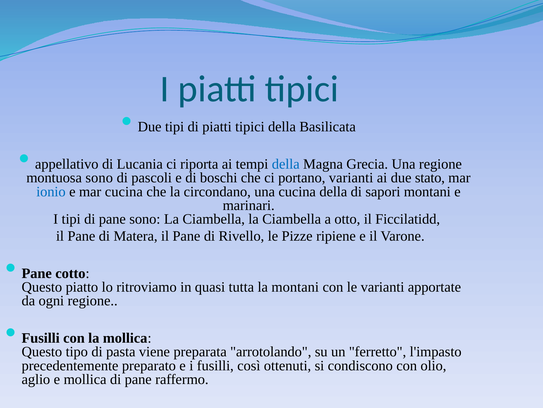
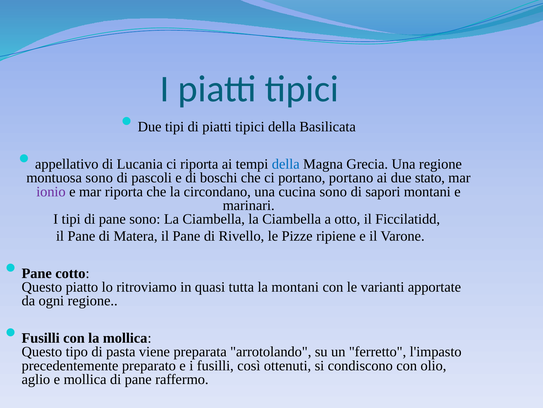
portano varianti: varianti -> portano
ionio colour: blue -> purple
mar cucina: cucina -> riporta
cucina della: della -> sono
